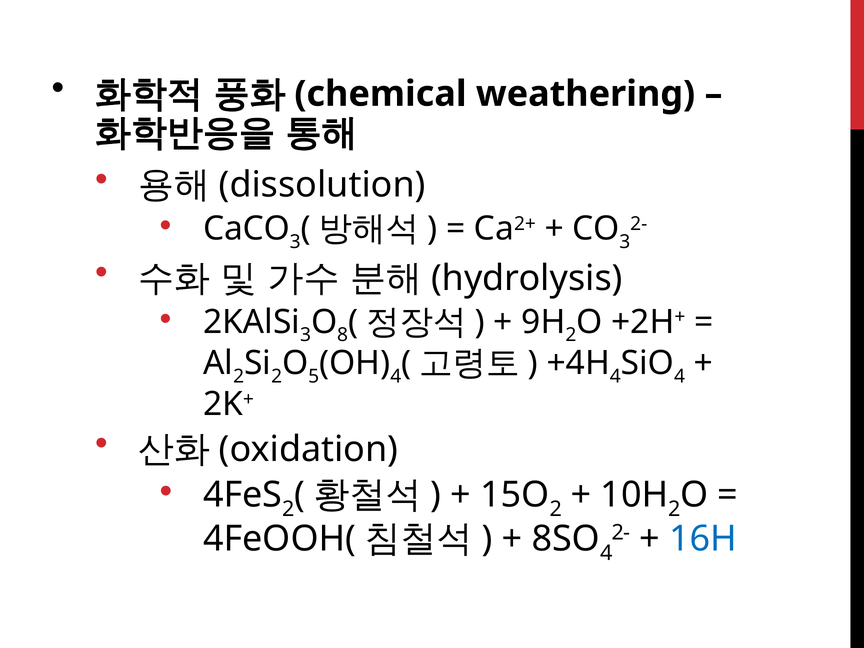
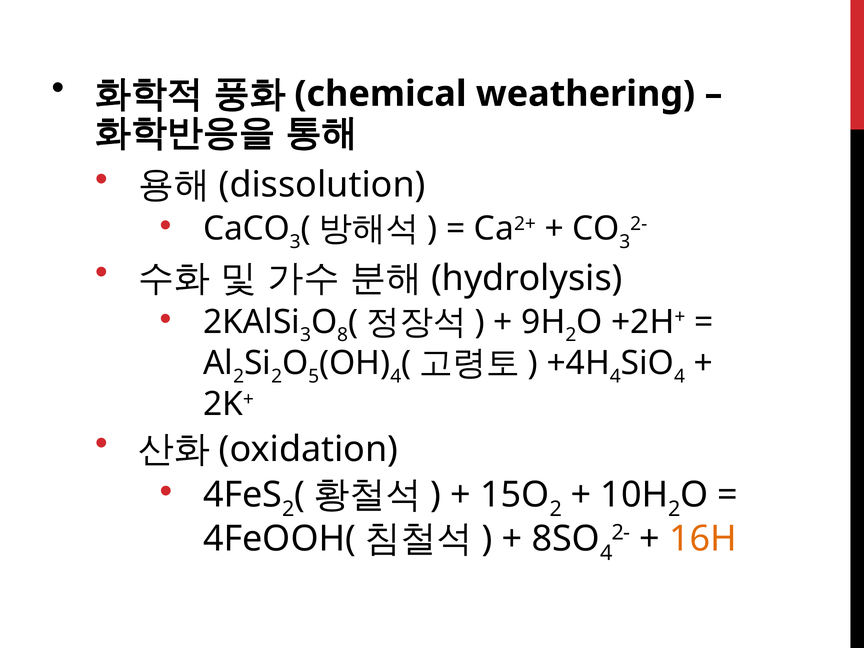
16H colour: blue -> orange
